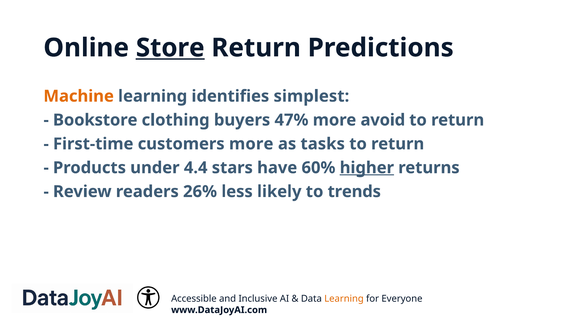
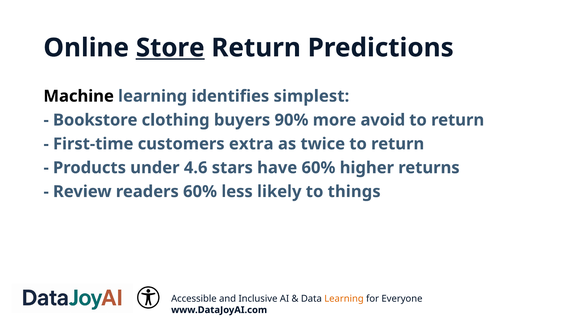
Machine colour: orange -> black
47%: 47% -> 90%
customers more: more -> extra
tasks: tasks -> twice
4.4: 4.4 -> 4.6
higher underline: present -> none
readers 26%: 26% -> 60%
trends: trends -> things
